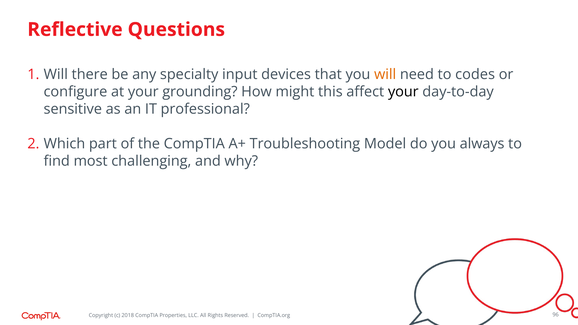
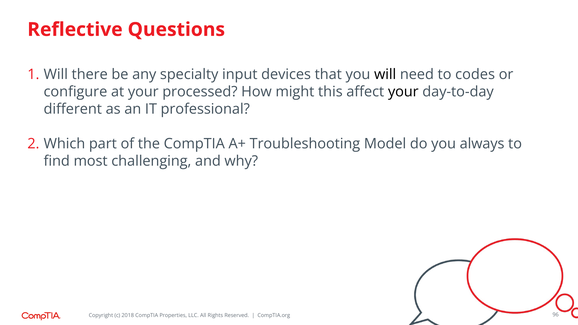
will at (385, 74) colour: orange -> black
grounding: grounding -> processed
sensitive: sensitive -> different
